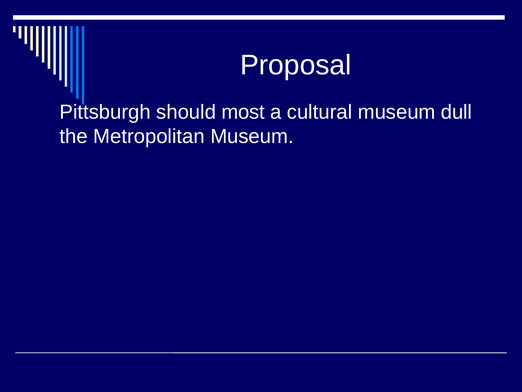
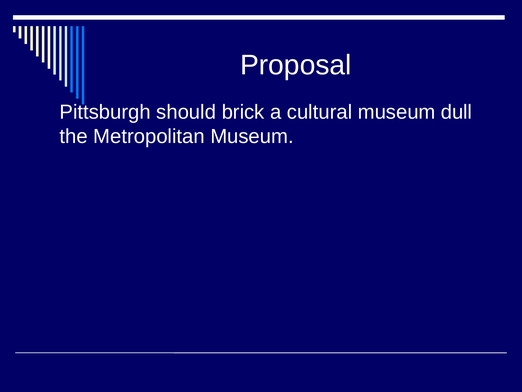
most: most -> brick
